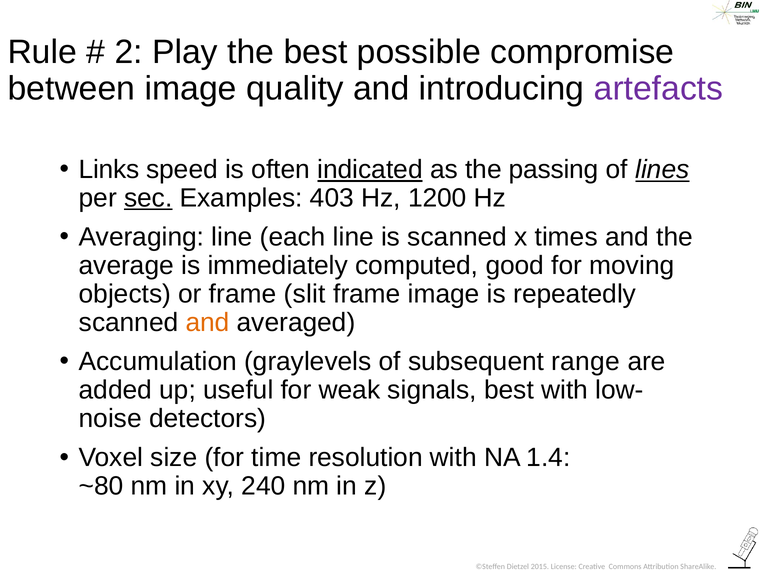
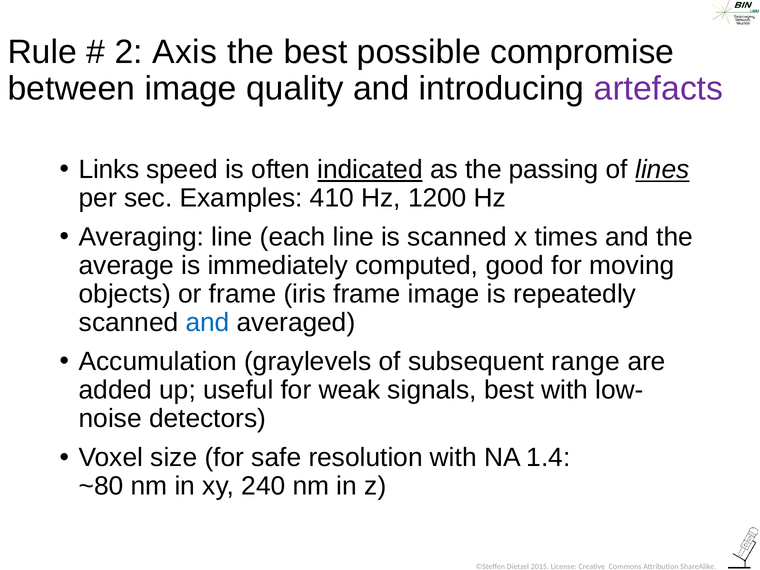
Play: Play -> Axis
sec underline: present -> none
403: 403 -> 410
slit: slit -> iris
and at (208, 323) colour: orange -> blue
time: time -> safe
